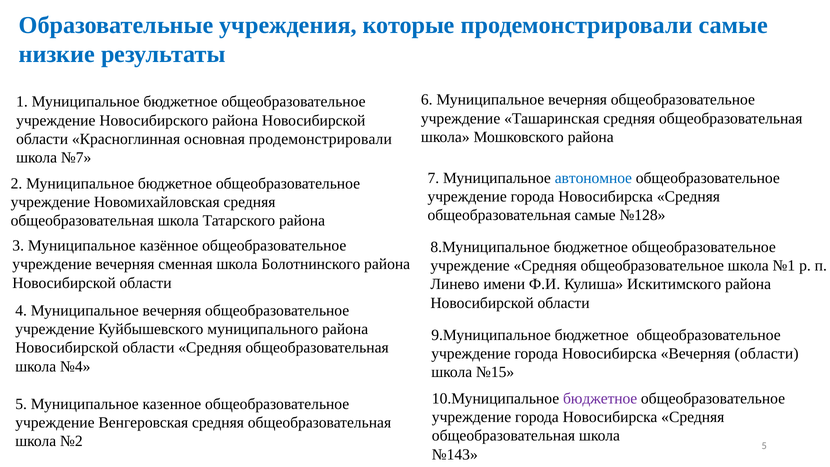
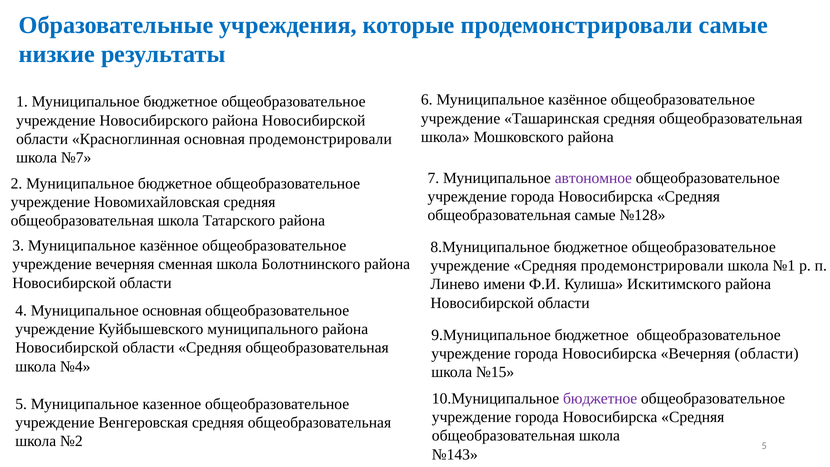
6 Муниципальное вечерняя: вечерняя -> казённое
автономное colour: blue -> purple
Средняя общеобразовательное: общеобразовательное -> продемонстрировали
4 Муниципальное вечерняя: вечерняя -> основная
